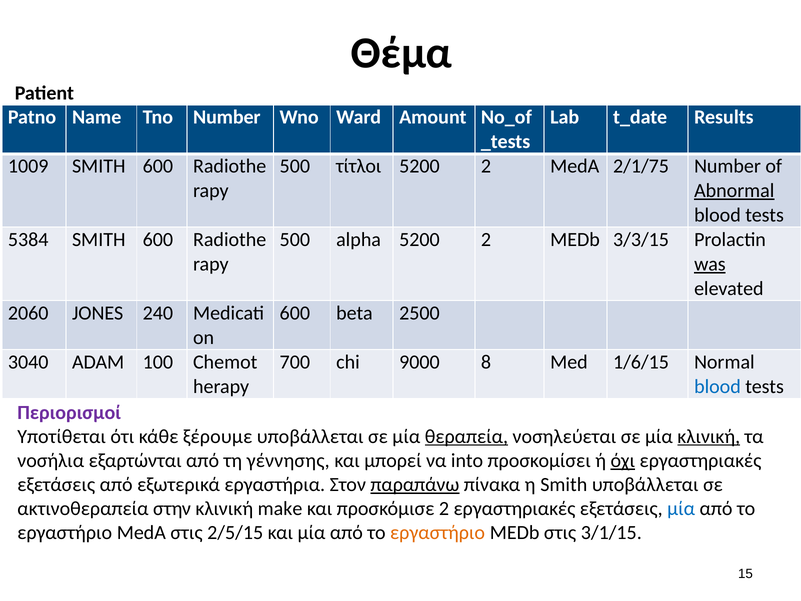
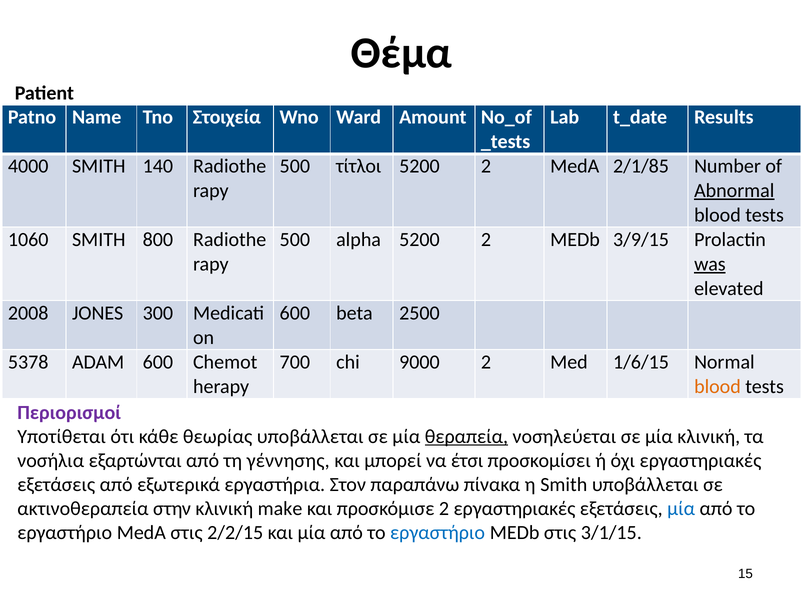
Tno Number: Number -> Στοιχεία
1009: 1009 -> 4000
600 at (158, 166): 600 -> 140
2/1/75: 2/1/75 -> 2/1/85
5384: 5384 -> 1060
600 at (158, 240): 600 -> 800
3/3/15: 3/3/15 -> 3/9/15
2060: 2060 -> 2008
240: 240 -> 300
3040: 3040 -> 5378
ADAM 100: 100 -> 600
9000 8: 8 -> 2
blood at (717, 386) colour: blue -> orange
ξέρουμε: ξέρουμε -> θεωρίας
κλινική at (709, 436) underline: present -> none
into: into -> έτσι
όχι underline: present -> none
παραπάνω underline: present -> none
2/5/15: 2/5/15 -> 2/2/15
εργαστήριο at (438, 532) colour: orange -> blue
